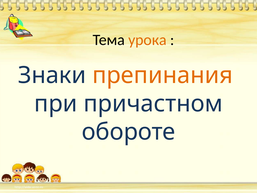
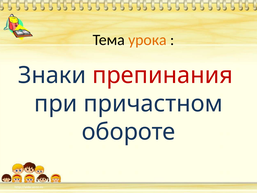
препинания colour: orange -> red
